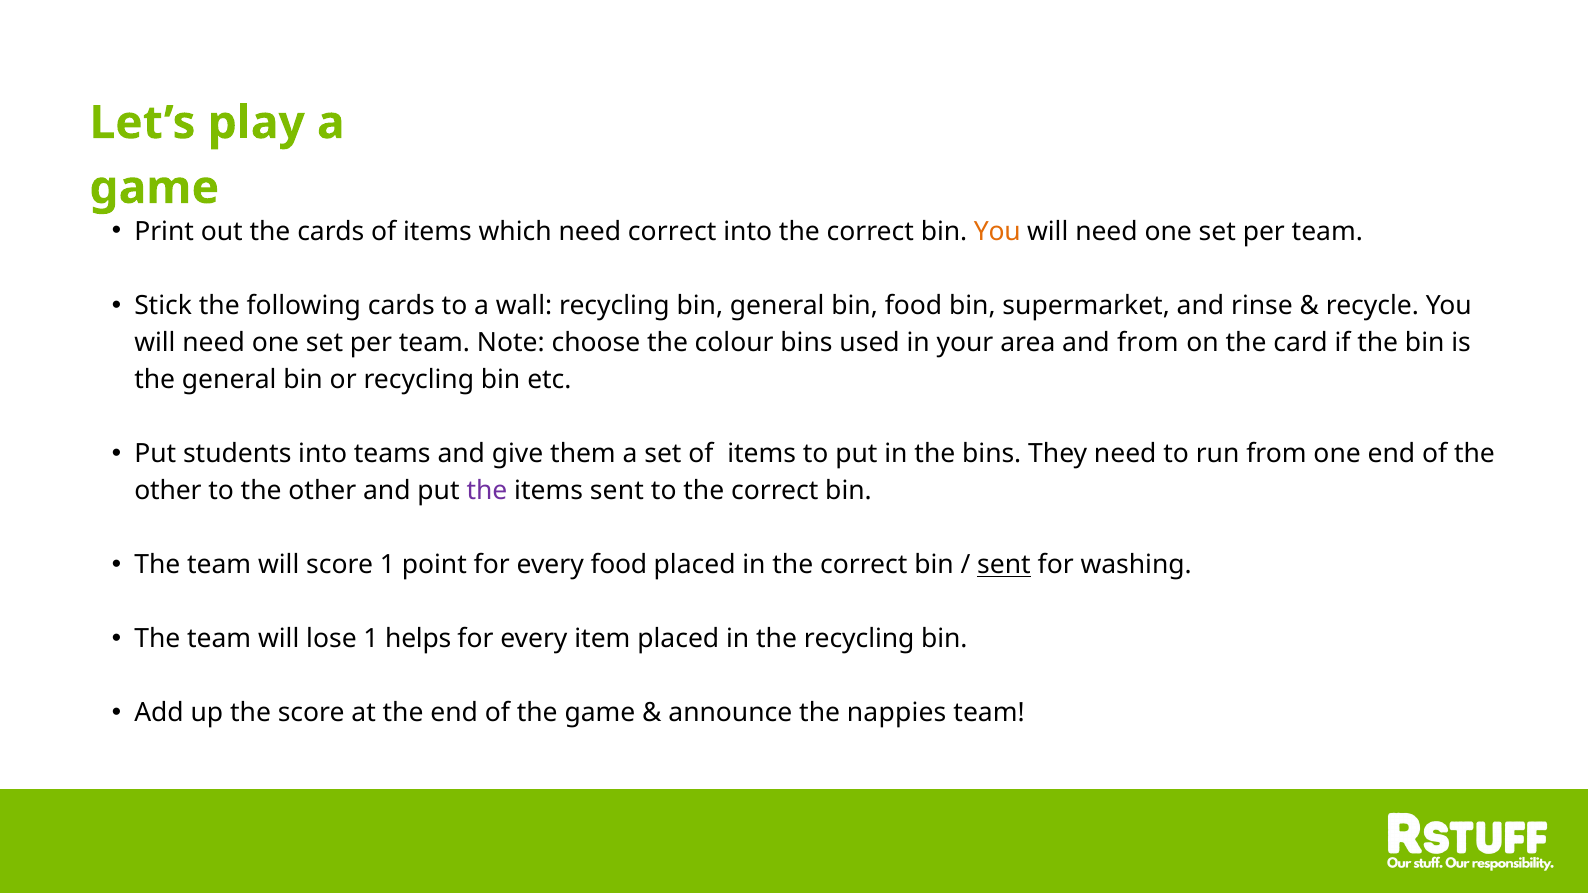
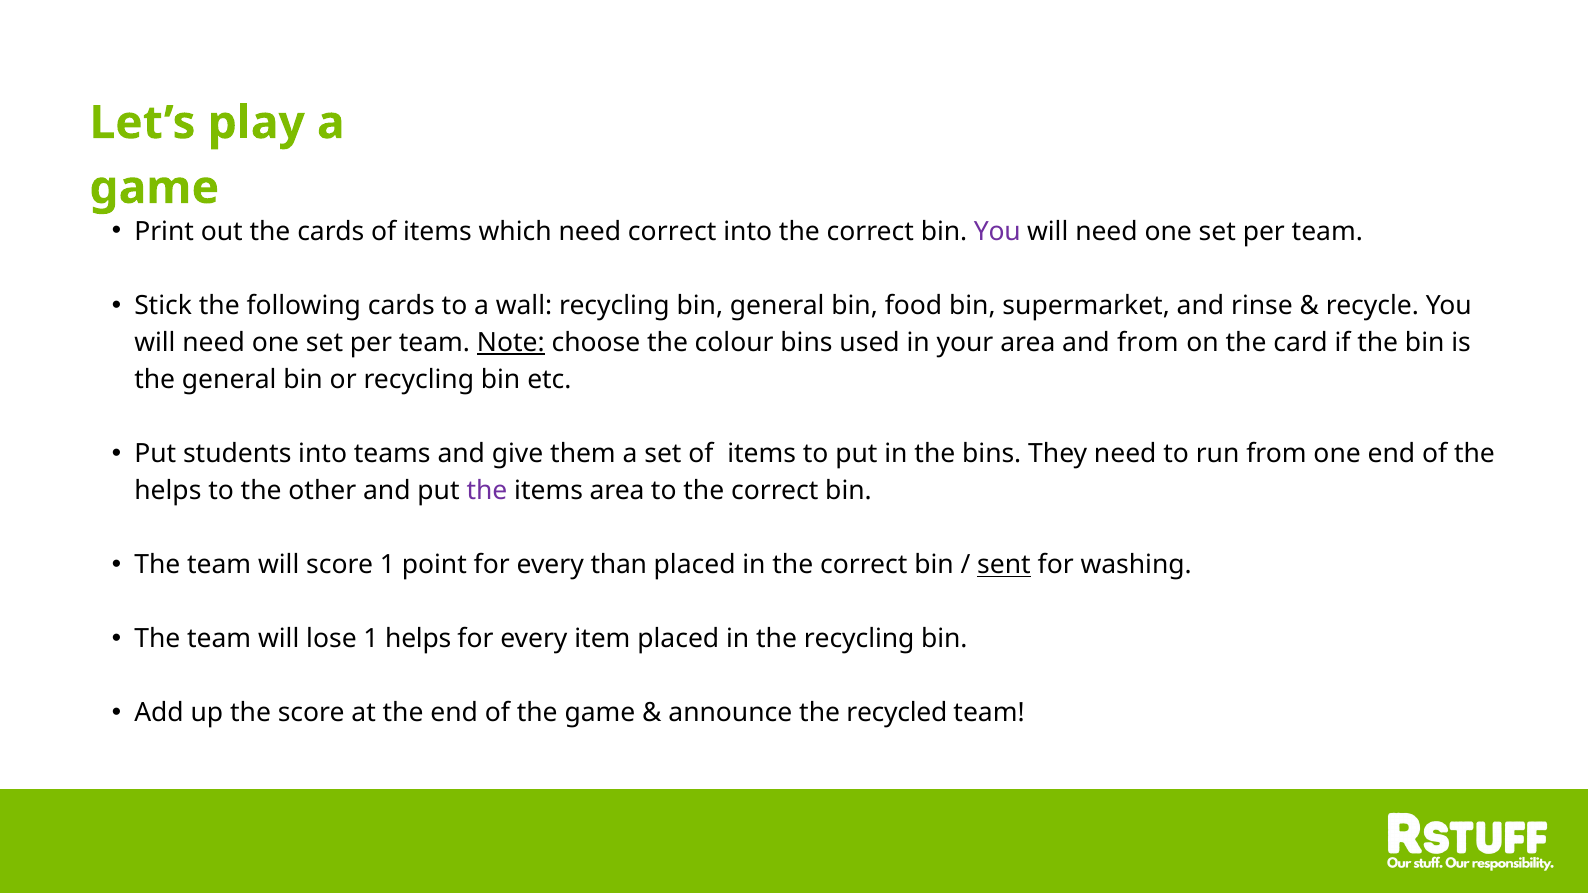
You at (997, 232) colour: orange -> purple
Note underline: none -> present
other at (168, 491): other -> helps
items sent: sent -> area
every food: food -> than
nappies: nappies -> recycled
